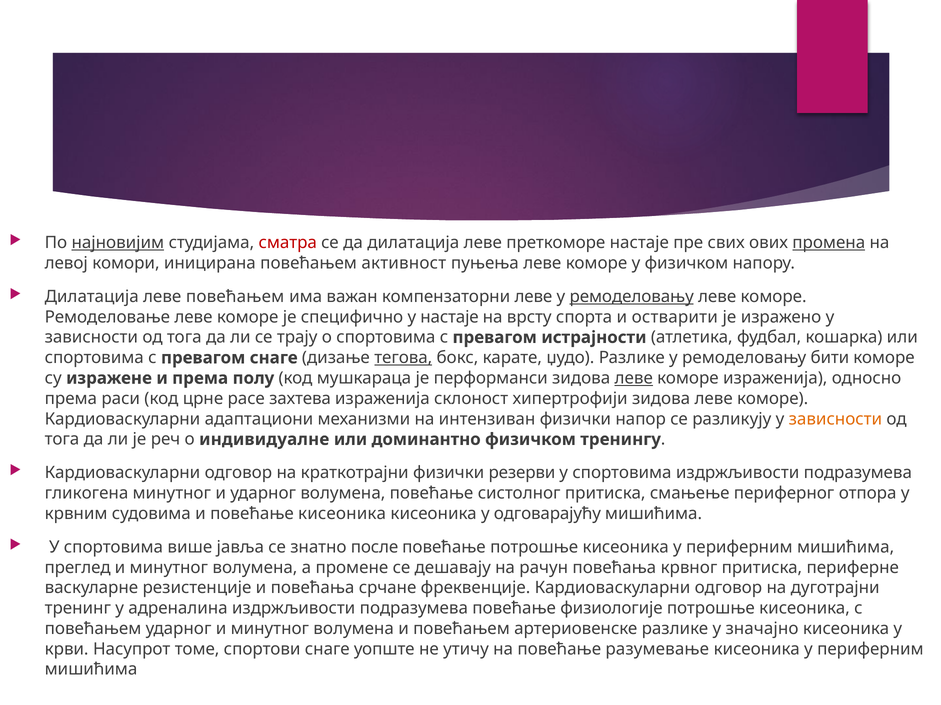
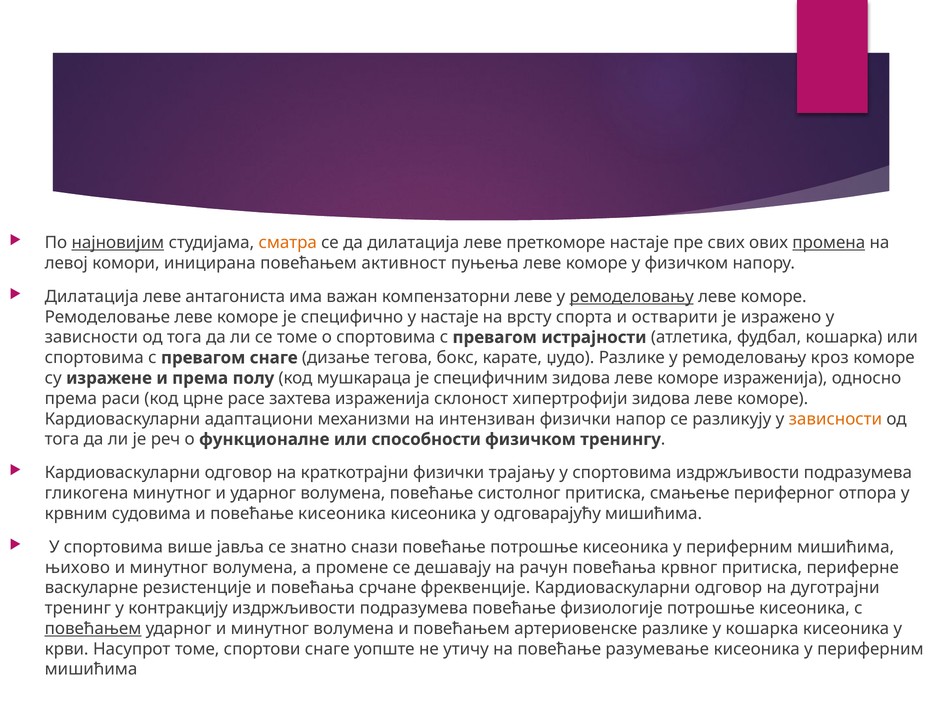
сматра colour: red -> orange
леве повећањем: повећањем -> антагониста
се трају: трају -> томе
тегова underline: present -> none
бити: бити -> кроз
перформанси: перформанси -> специфичним
леве at (634, 379) underline: present -> none
индивидуалне: индивидуалне -> функционалне
доминантно: доминантно -> способности
резерви: резерви -> трајању
после: после -> снази
преглед: преглед -> њихово
адреналина: адреналина -> контракцију
повећањем at (93, 629) underline: none -> present
у значајно: значајно -> кошарка
